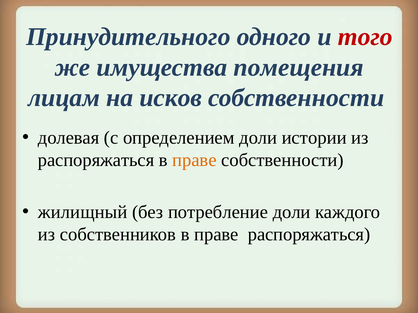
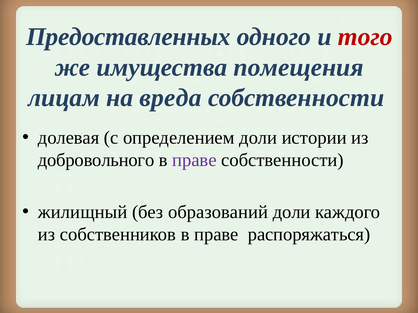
Принудительного: Принудительного -> Предоставленных
исков: исков -> вреда
распоряжаться at (96, 160): распоряжаться -> добровольного
праве at (194, 160) colour: orange -> purple
потребление: потребление -> образований
